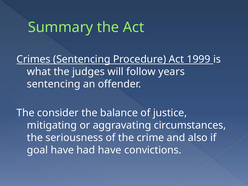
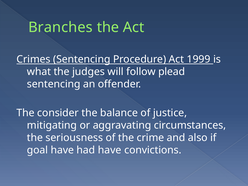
Summary: Summary -> Branches
years: years -> plead
